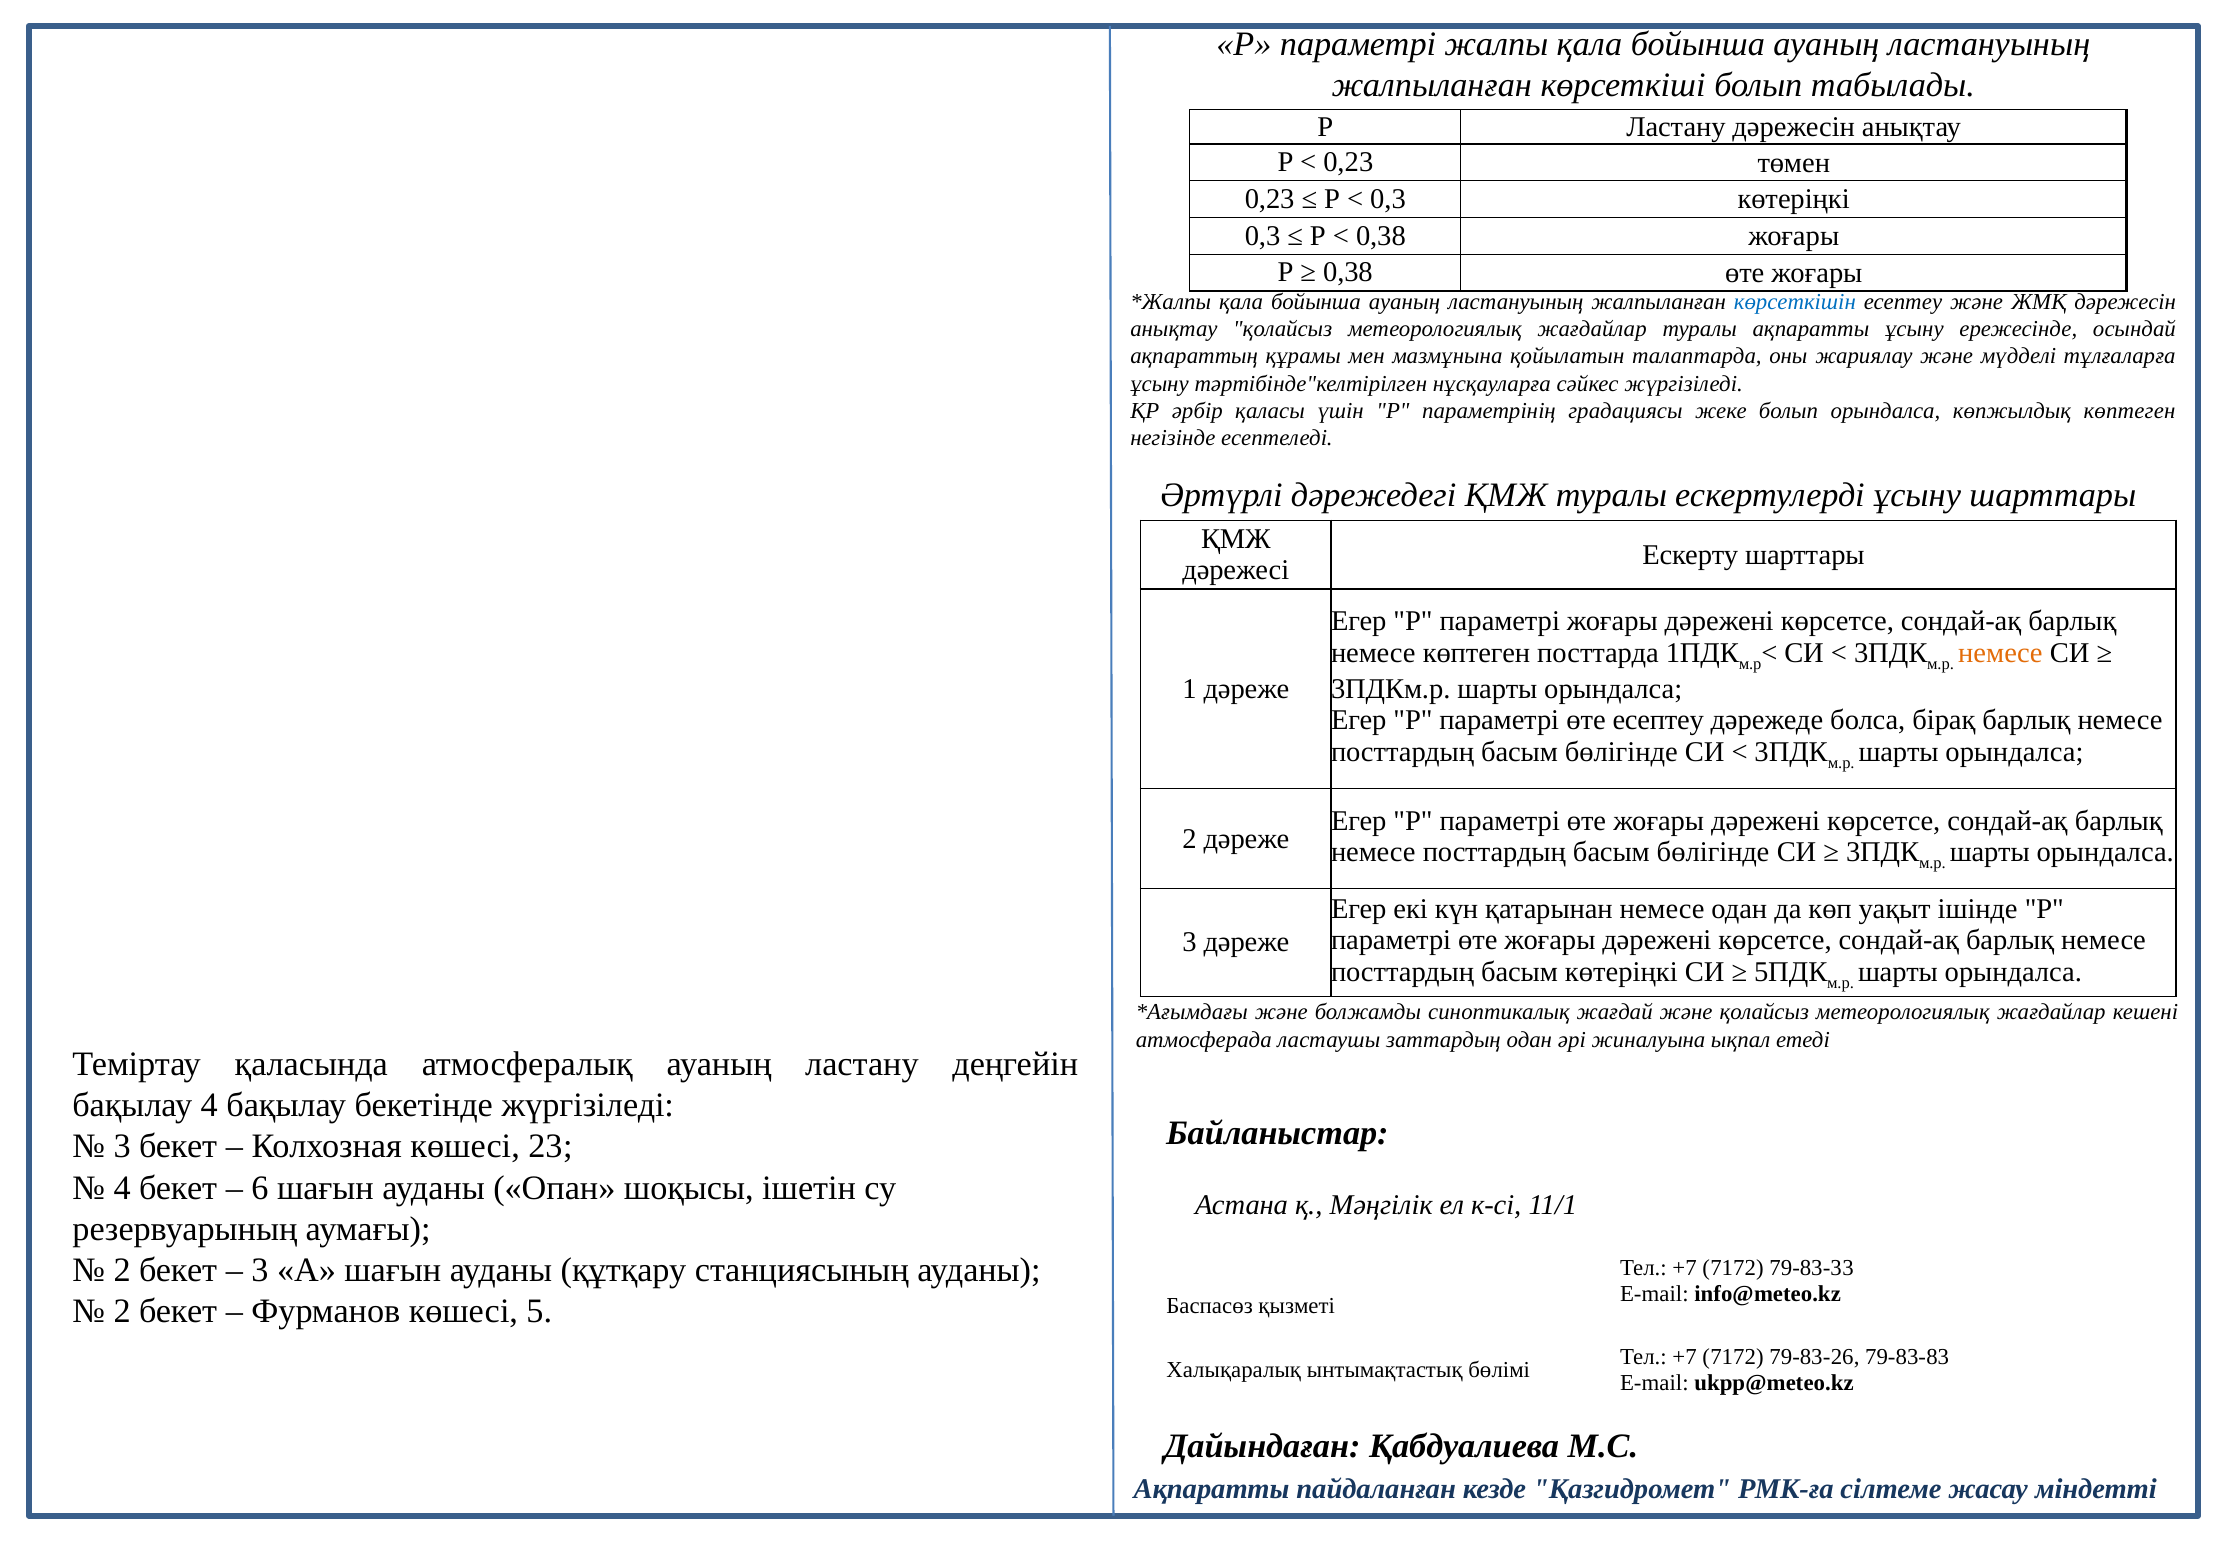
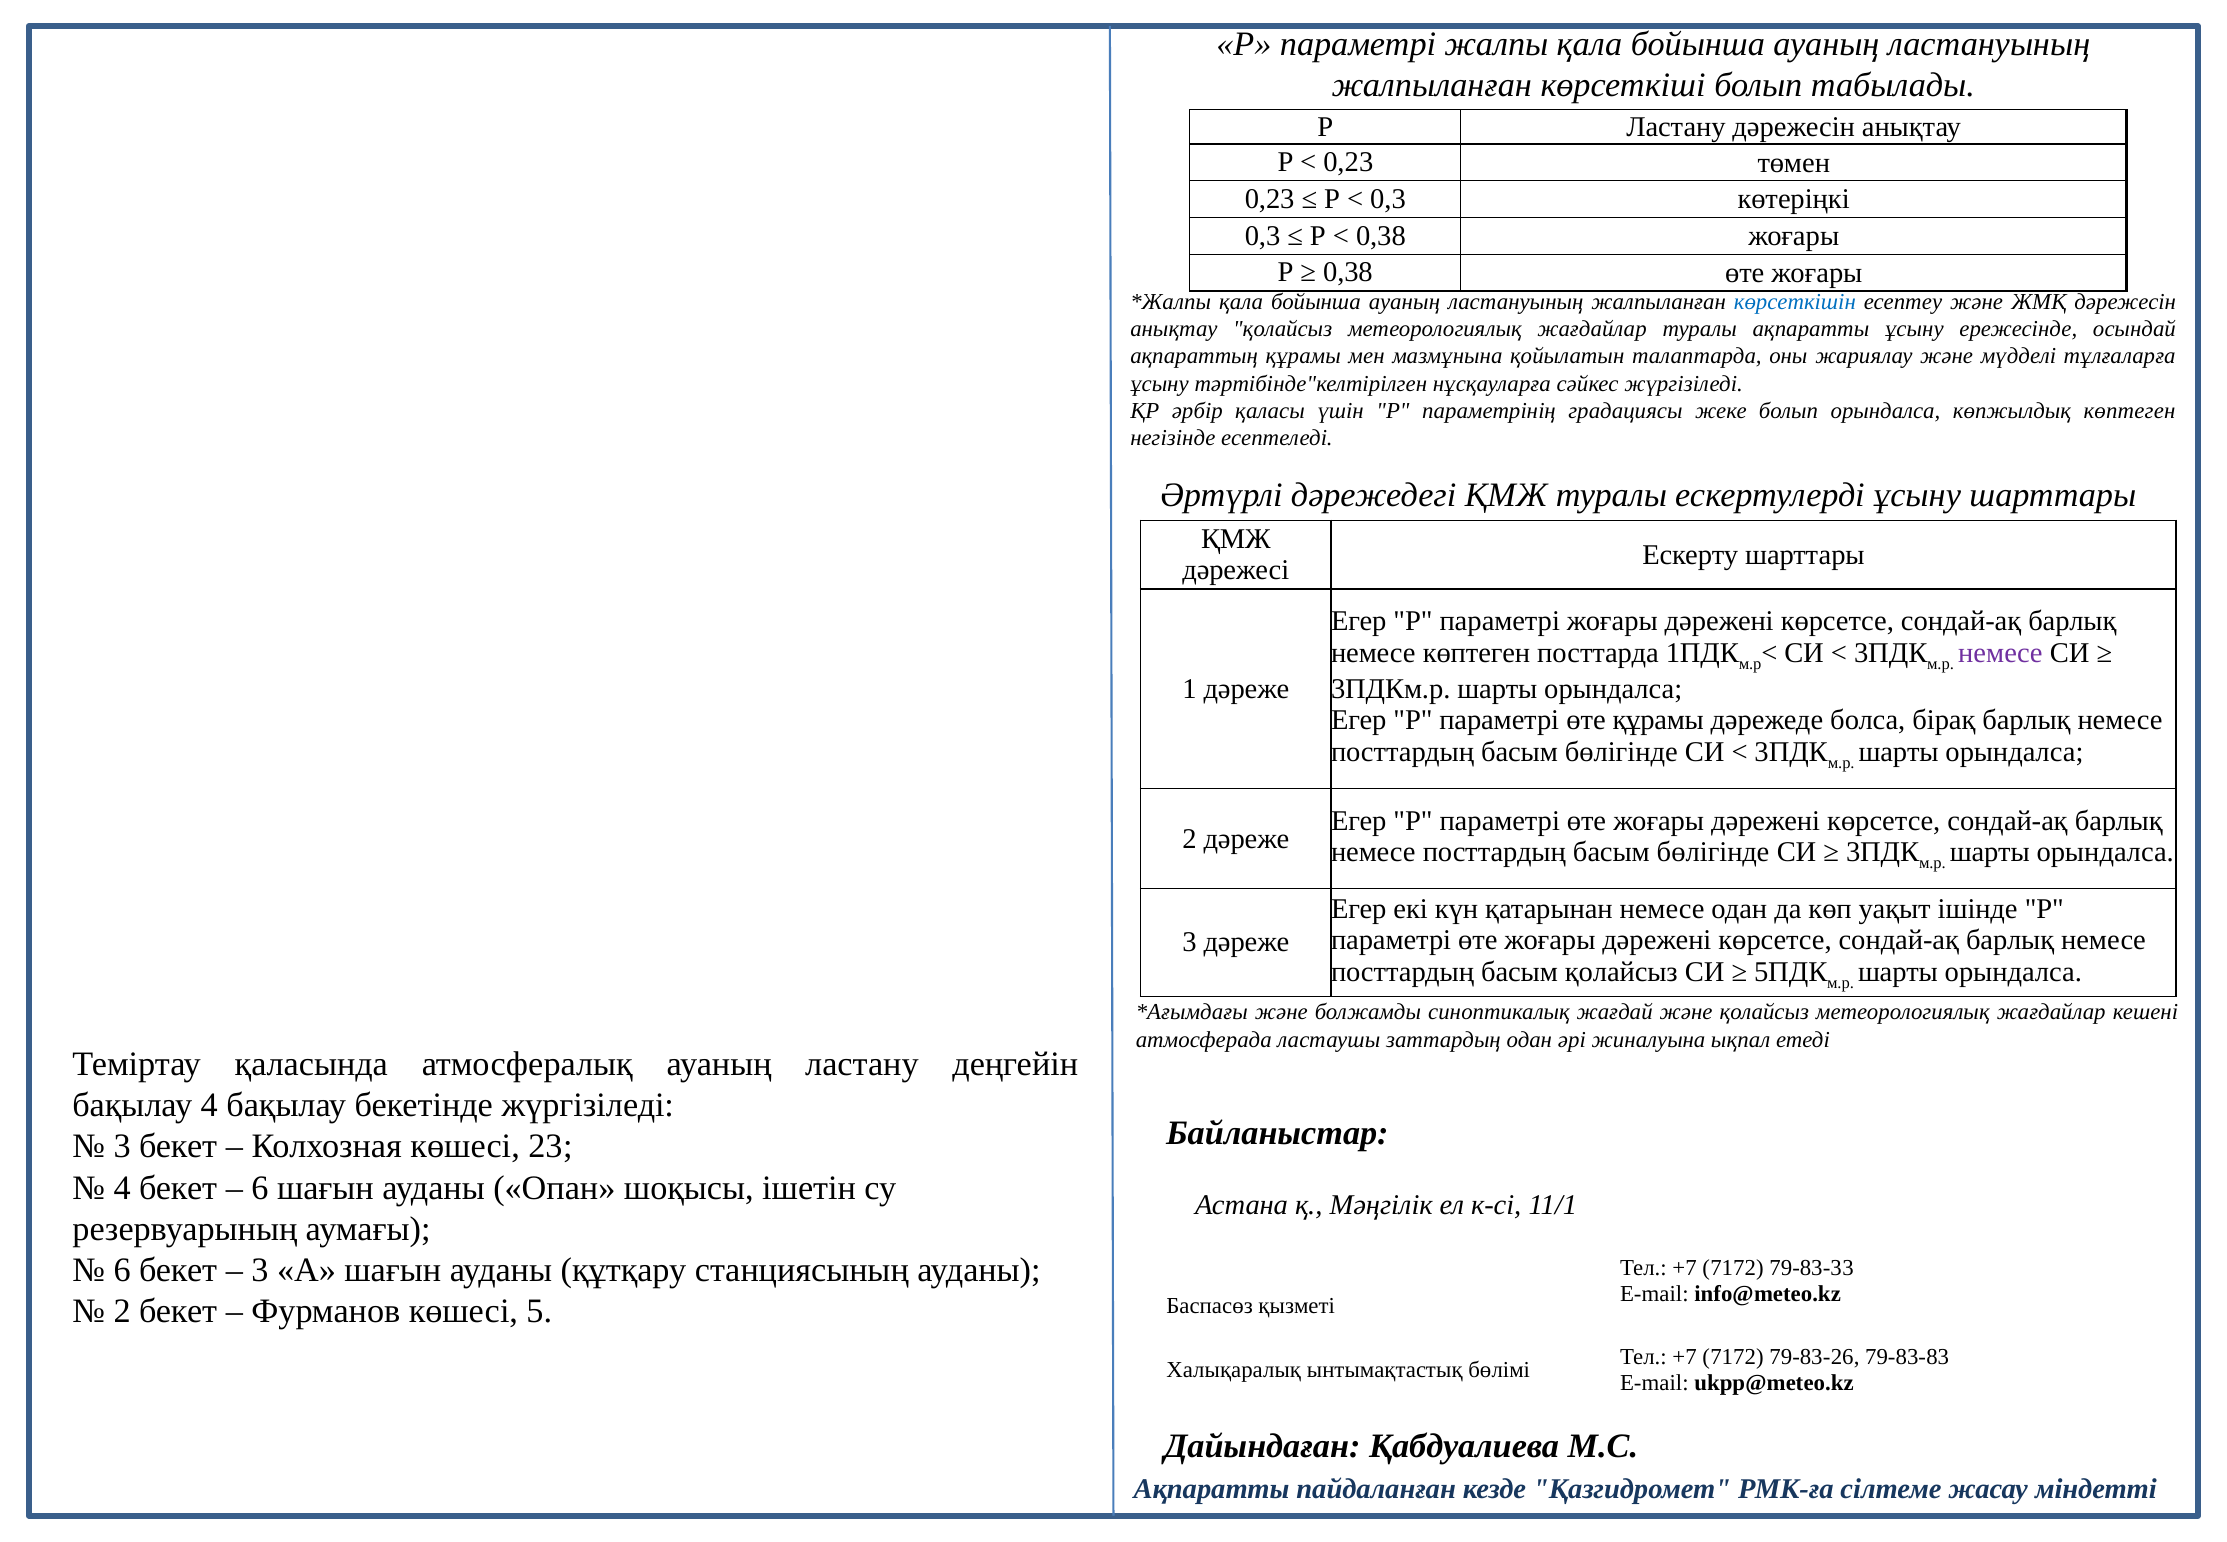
немесе at (2000, 653) colour: orange -> purple
өте есептеу: есептеу -> құрамы
басым көтеріңкі: көтеріңкі -> қолайсыз
2 at (122, 1270): 2 -> 6
